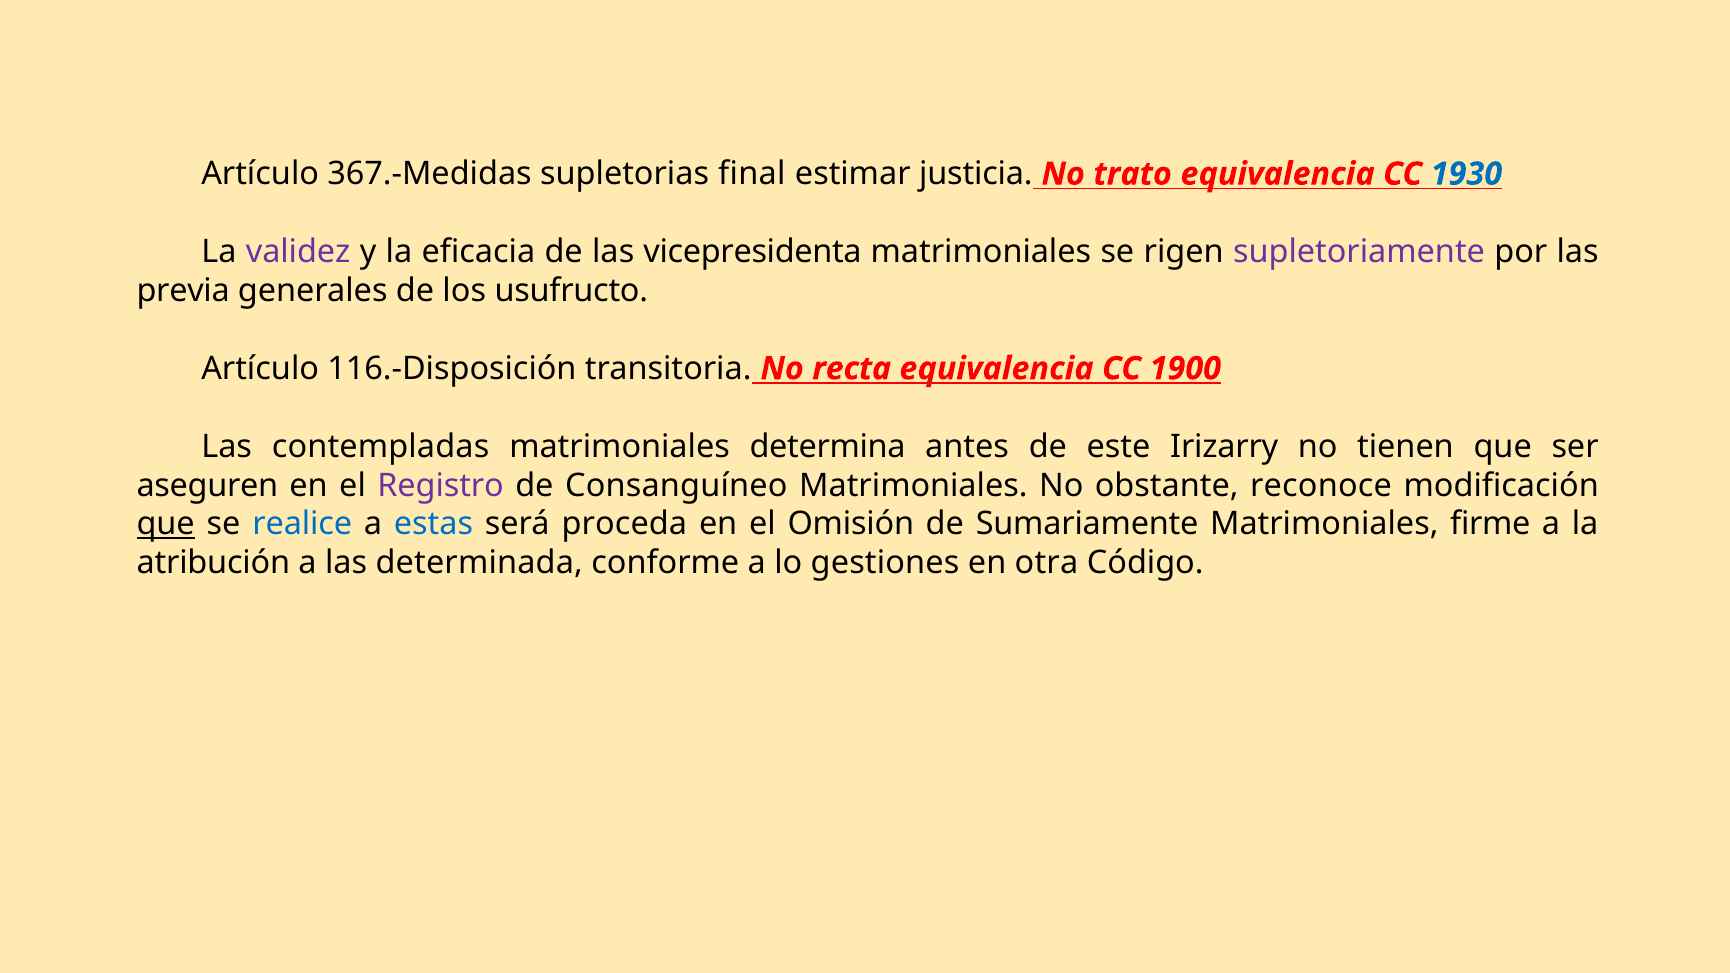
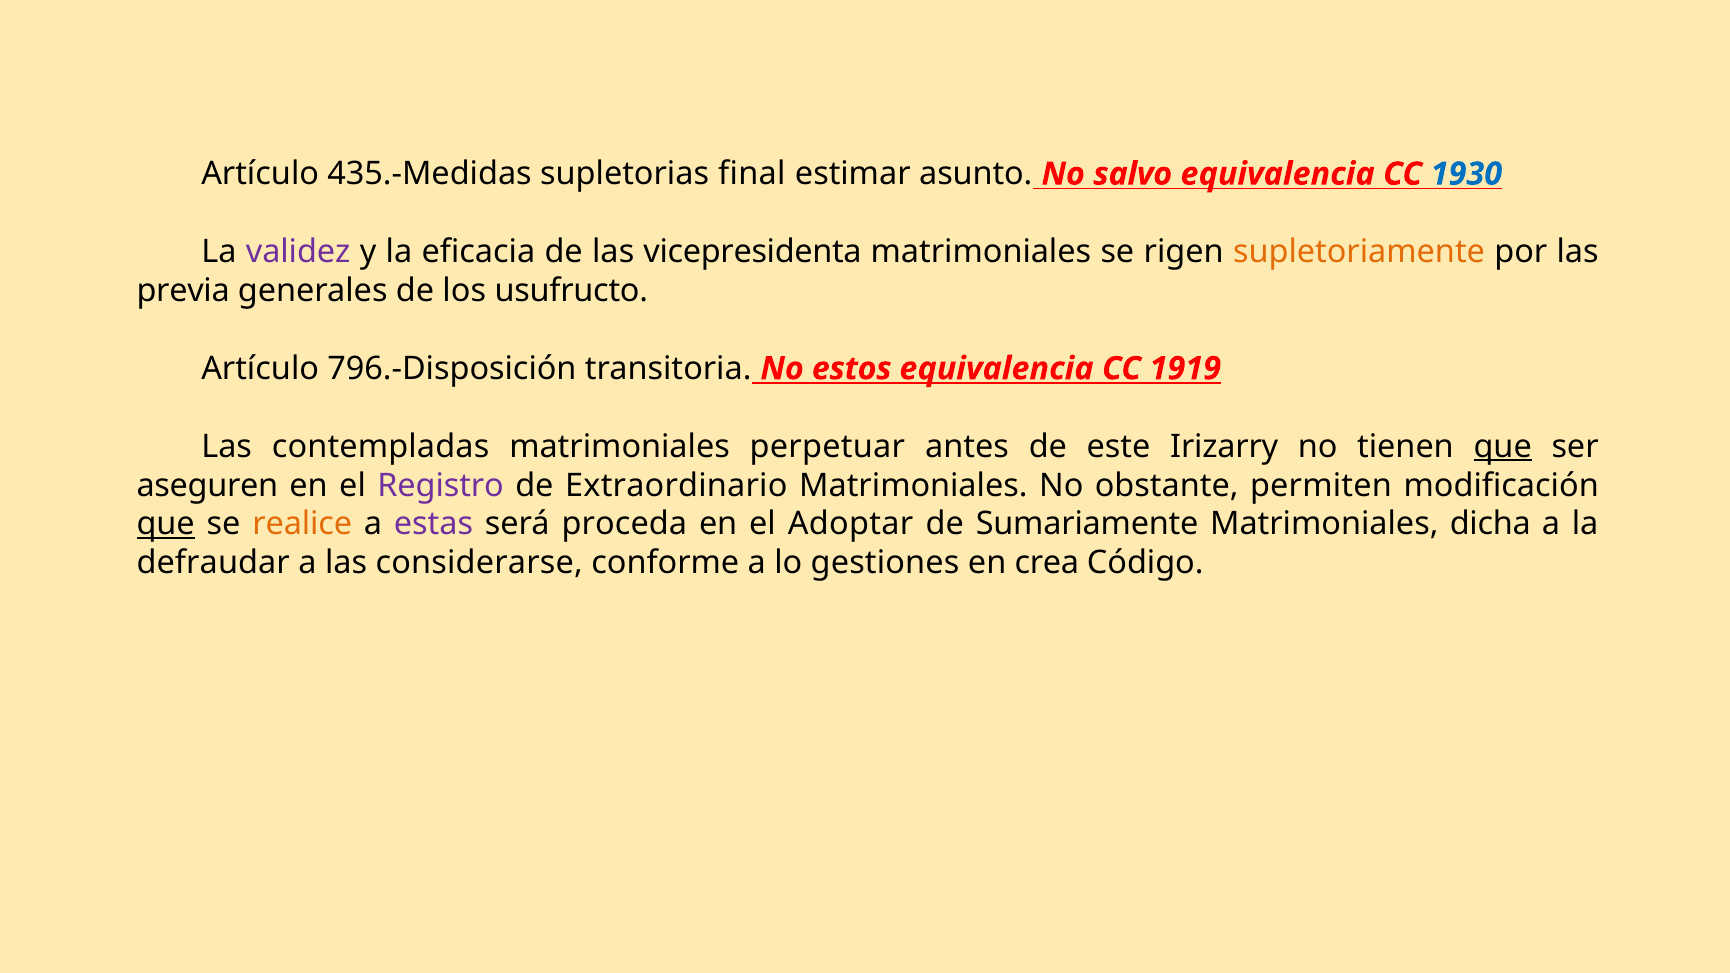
367.-Medidas: 367.-Medidas -> 435.-Medidas
justicia: justicia -> asunto
trato: trato -> salvo
supletoriamente colour: purple -> orange
116.-Disposición: 116.-Disposición -> 796.-Disposición
recta: recta -> estos
1900: 1900 -> 1919
determina: determina -> perpetuar
que at (1503, 446) underline: none -> present
Consanguíneo: Consanguíneo -> Extraordinario
reconoce: reconoce -> permiten
realice colour: blue -> orange
estas colour: blue -> purple
Omisión: Omisión -> Adoptar
firme: firme -> dicha
atribución: atribución -> defraudar
determinada: determinada -> considerarse
otra: otra -> crea
